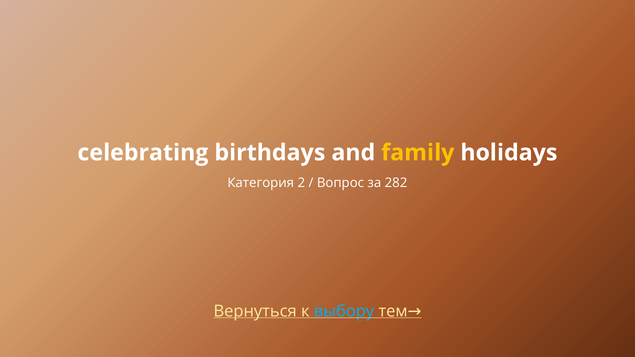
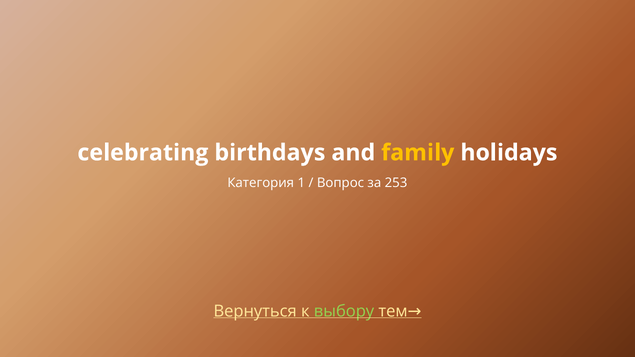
2: 2 -> 1
282: 282 -> 253
выбору colour: light blue -> light green
